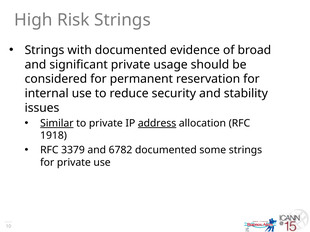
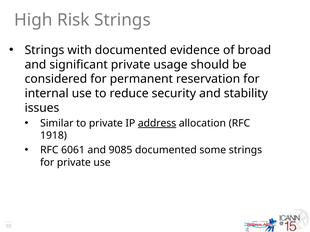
Similar underline: present -> none
3379: 3379 -> 6061
6782: 6782 -> 9085
